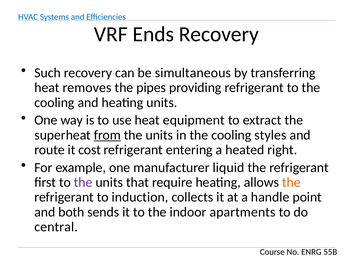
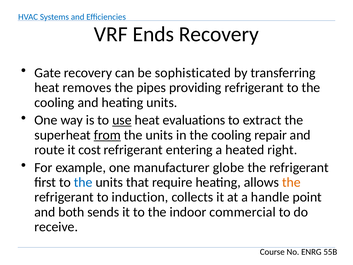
Such: Such -> Gate
simultaneous: simultaneous -> sophisticated
use underline: none -> present
equipment: equipment -> evaluations
styles: styles -> repair
liquid: liquid -> globe
the at (83, 182) colour: purple -> blue
apartments: apartments -> commercial
central: central -> receive
